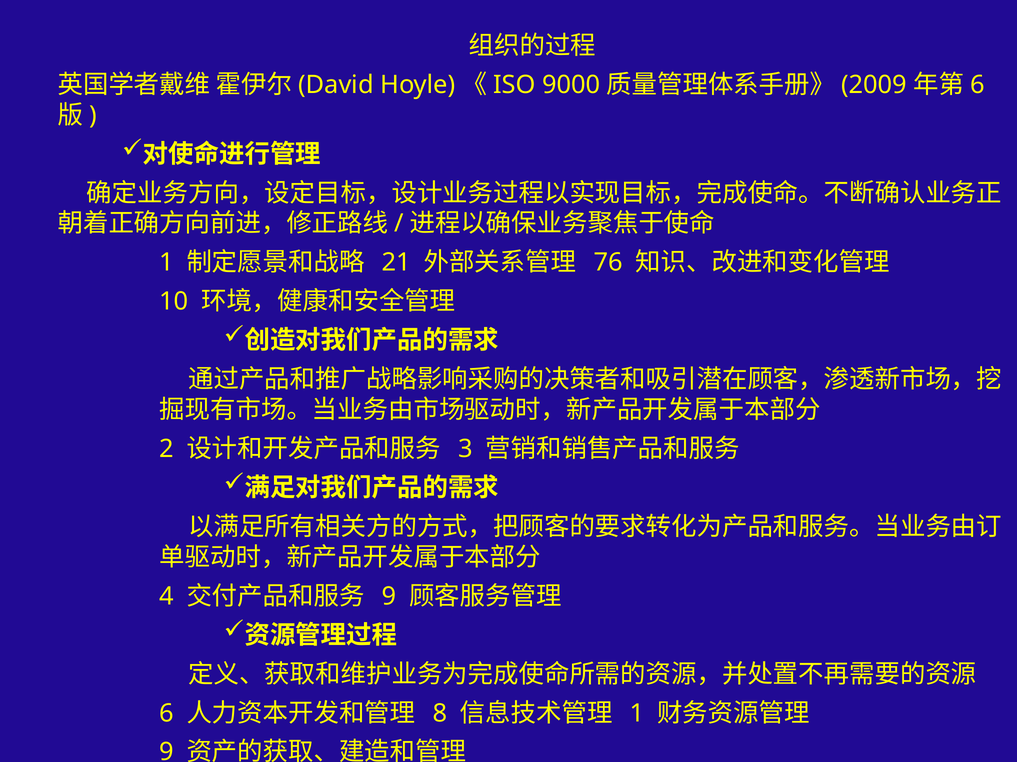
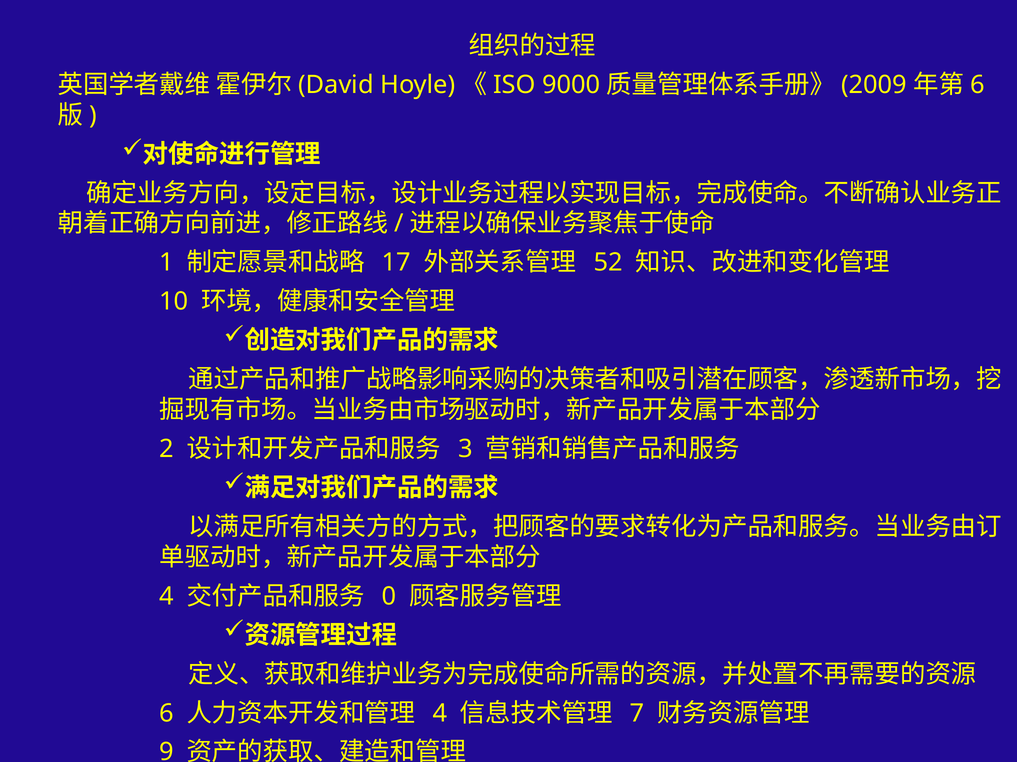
21: 21 -> 17
76: 76 -> 52
9 at (389, 597): 9 -> 0
8 at (440, 714): 8 -> 4
1 at (637, 714): 1 -> 7
